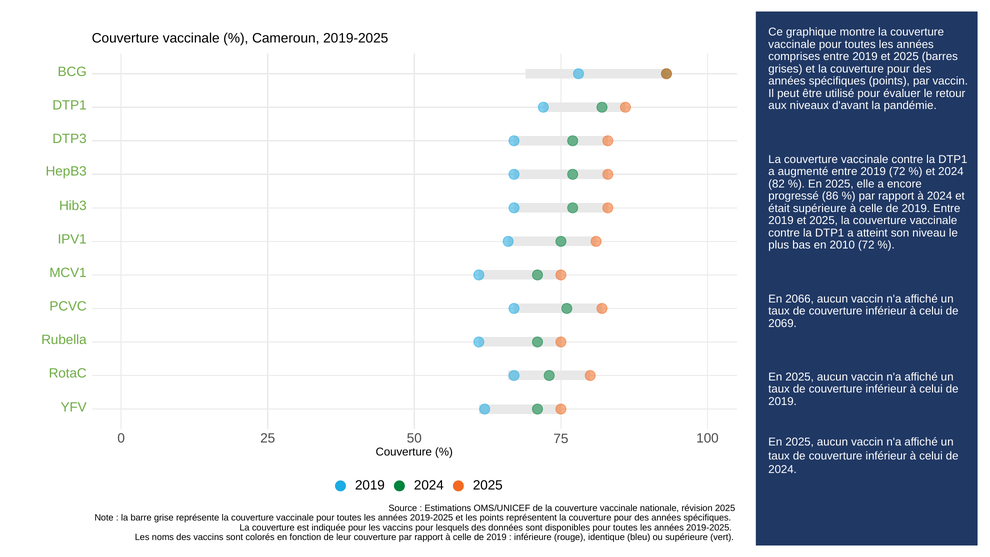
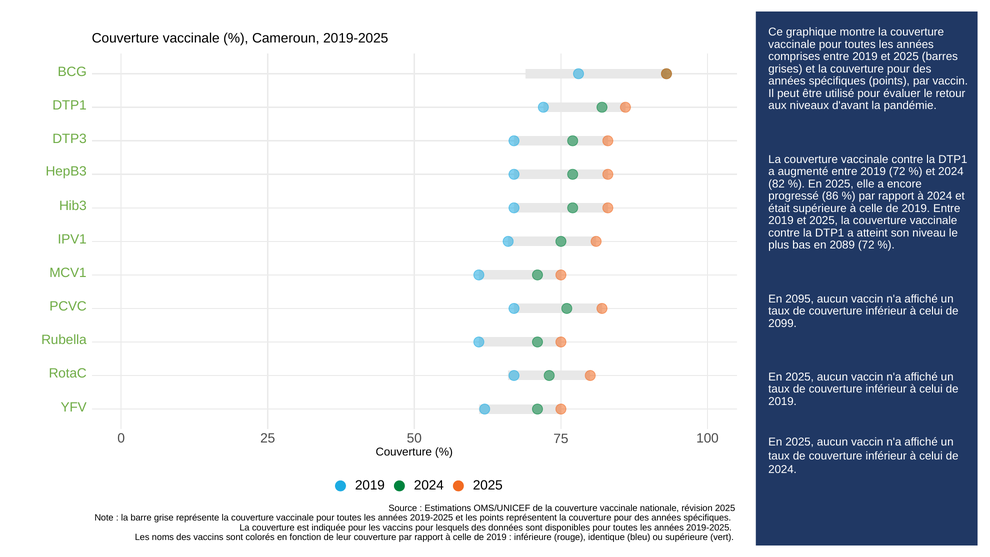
2010: 2010 -> 2089
2066: 2066 -> 2095
2069: 2069 -> 2099
